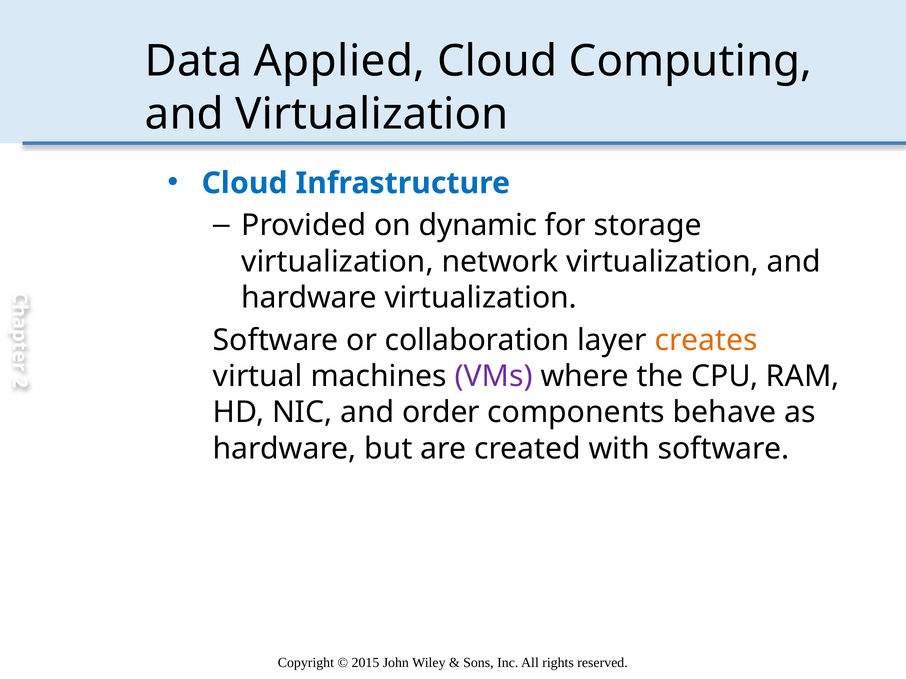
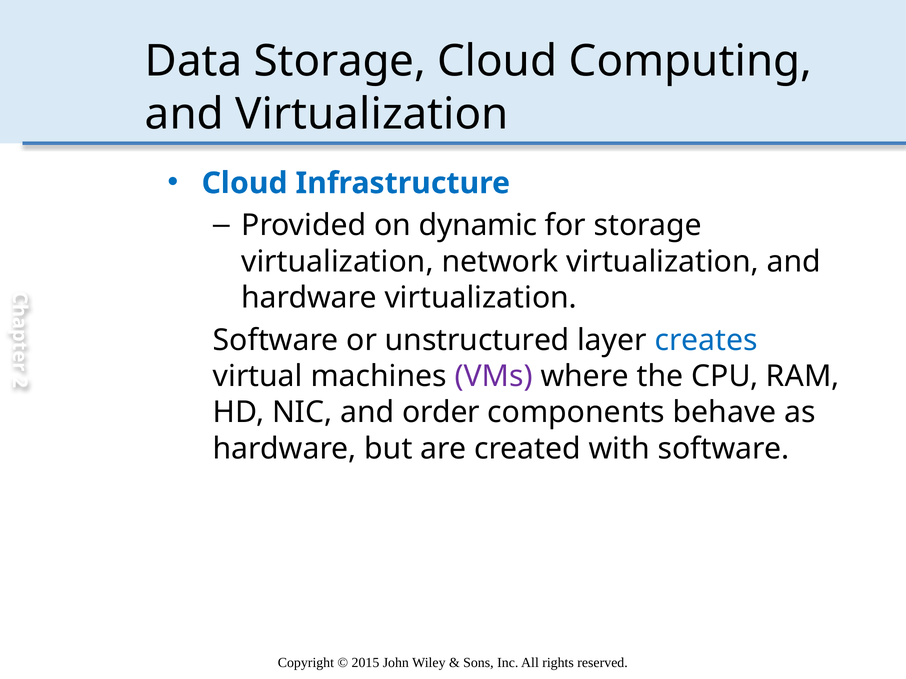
Data Applied: Applied -> Storage
collaboration: collaboration -> unstructured
creates colour: orange -> blue
